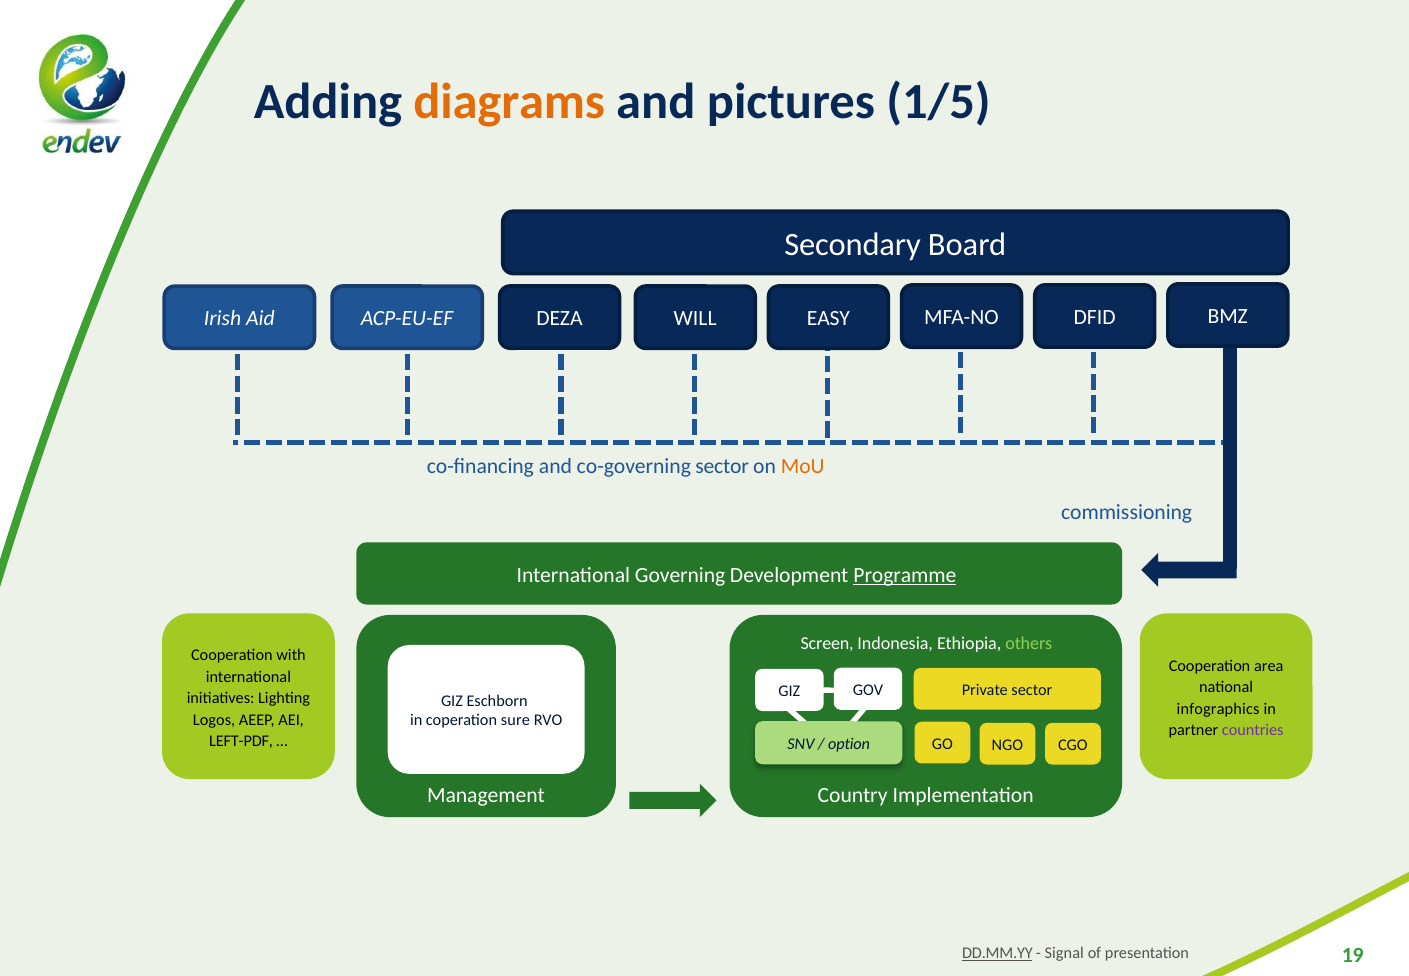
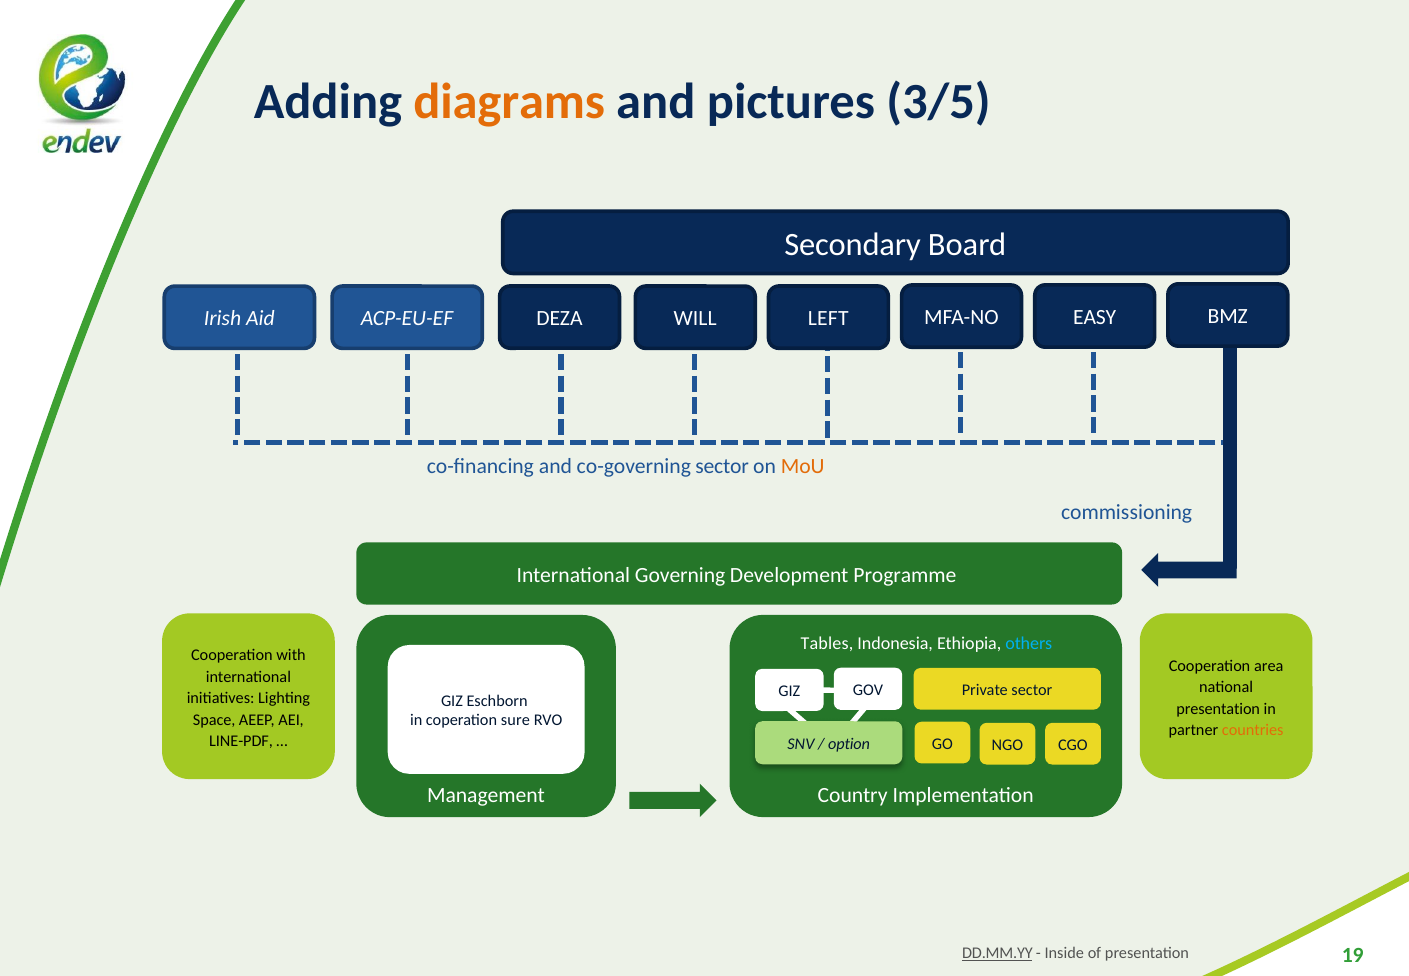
1/5: 1/5 -> 3/5
DFID: DFID -> EASY
EASY: EASY -> LEFT
Programme underline: present -> none
Screen: Screen -> Tables
others colour: light green -> light blue
infographics at (1218, 709): infographics -> presentation
Logos: Logos -> Space
countries colour: purple -> orange
LEFT-PDF: LEFT-PDF -> LINE-PDF
Signal: Signal -> Inside
